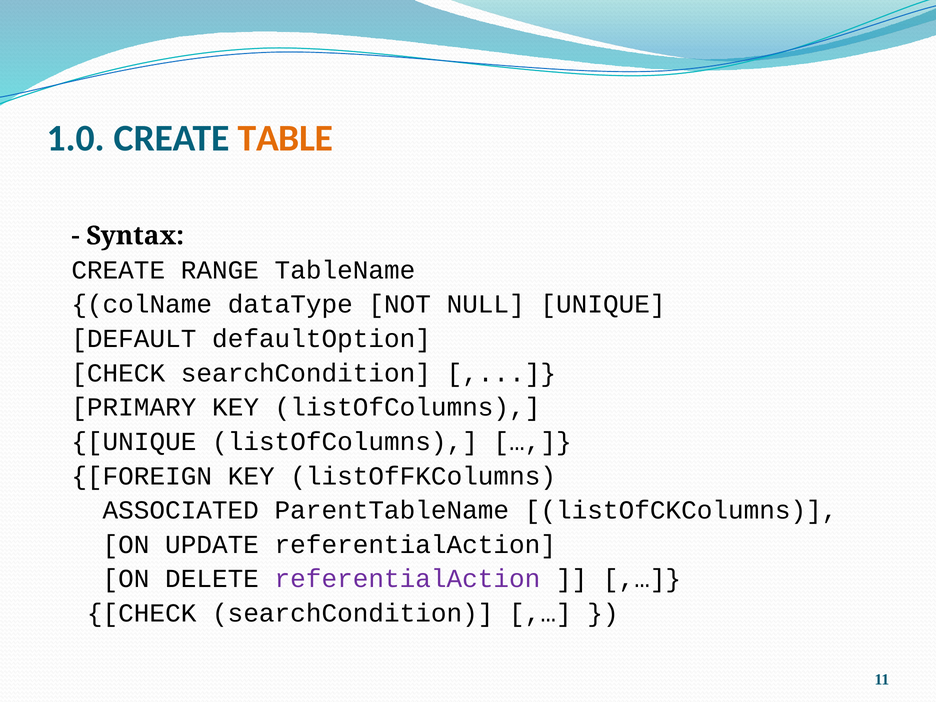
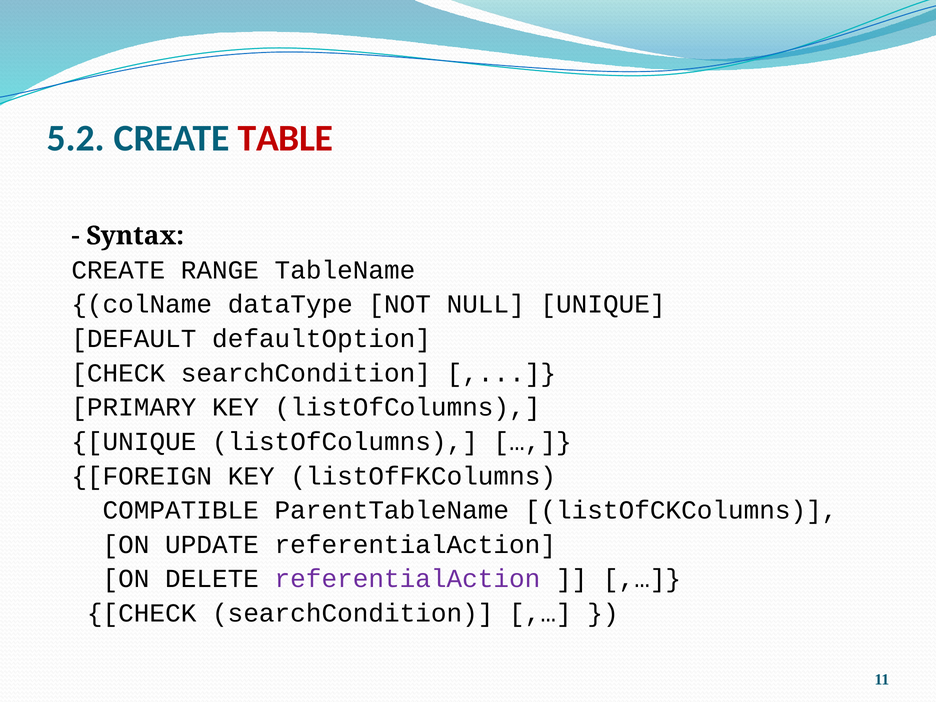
1.0: 1.0 -> 5.2
TABLE colour: orange -> red
ASSOCIATED: ASSOCIATED -> COMPATIBLE
